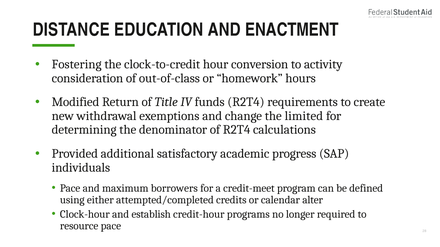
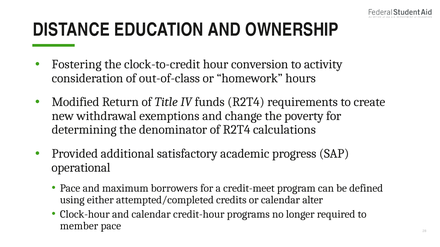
ENACTMENT: ENACTMENT -> OWNERSHIP
limited: limited -> poverty
individuals: individuals -> operational
and establish: establish -> calendar
resource: resource -> member
